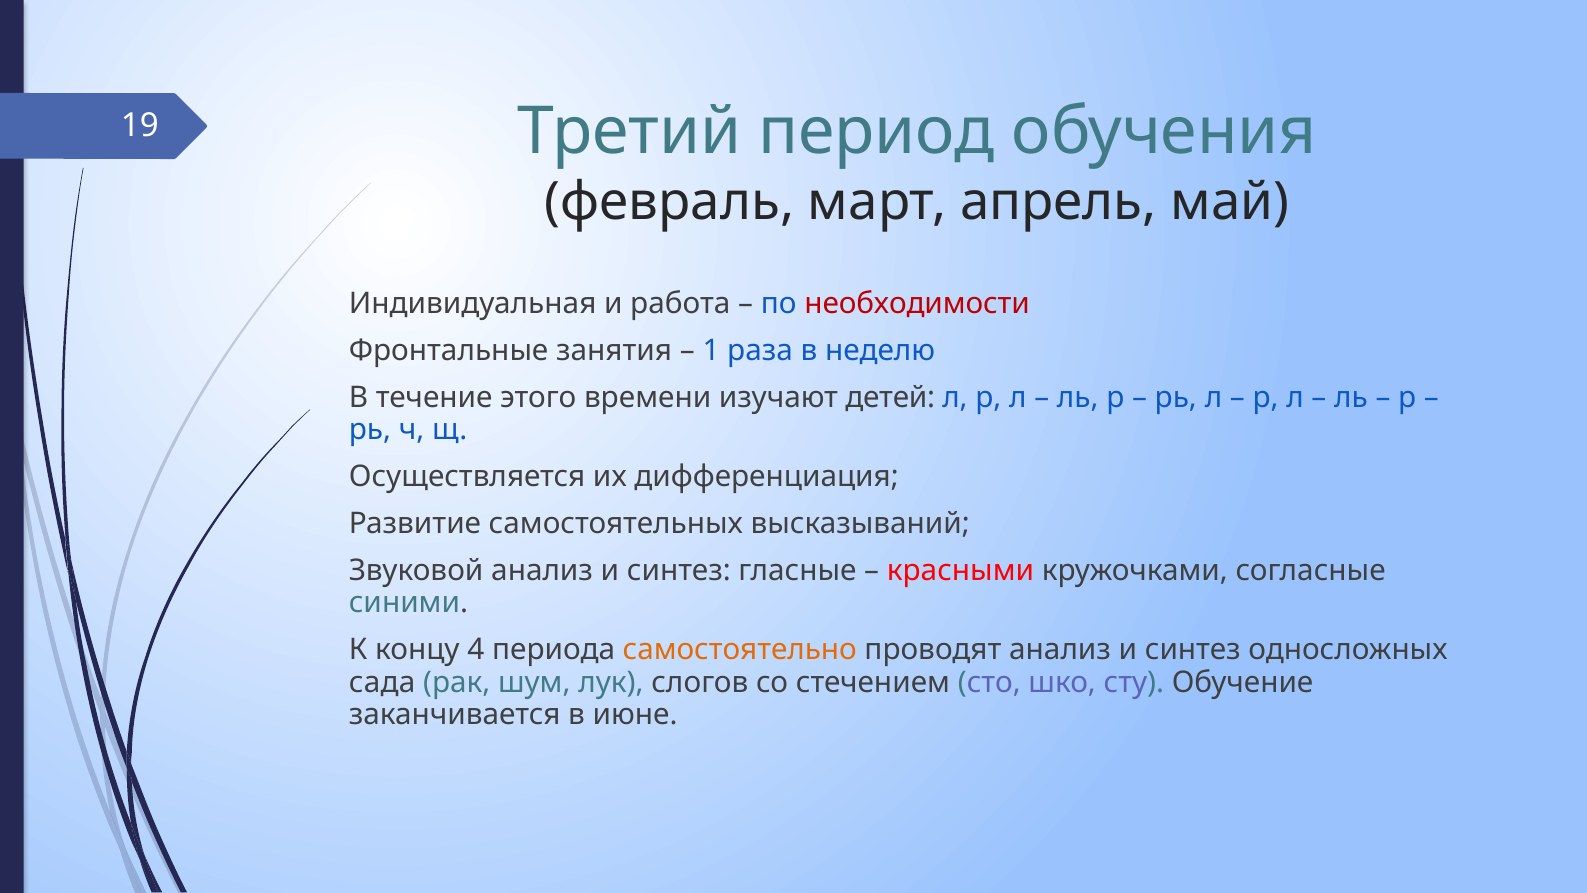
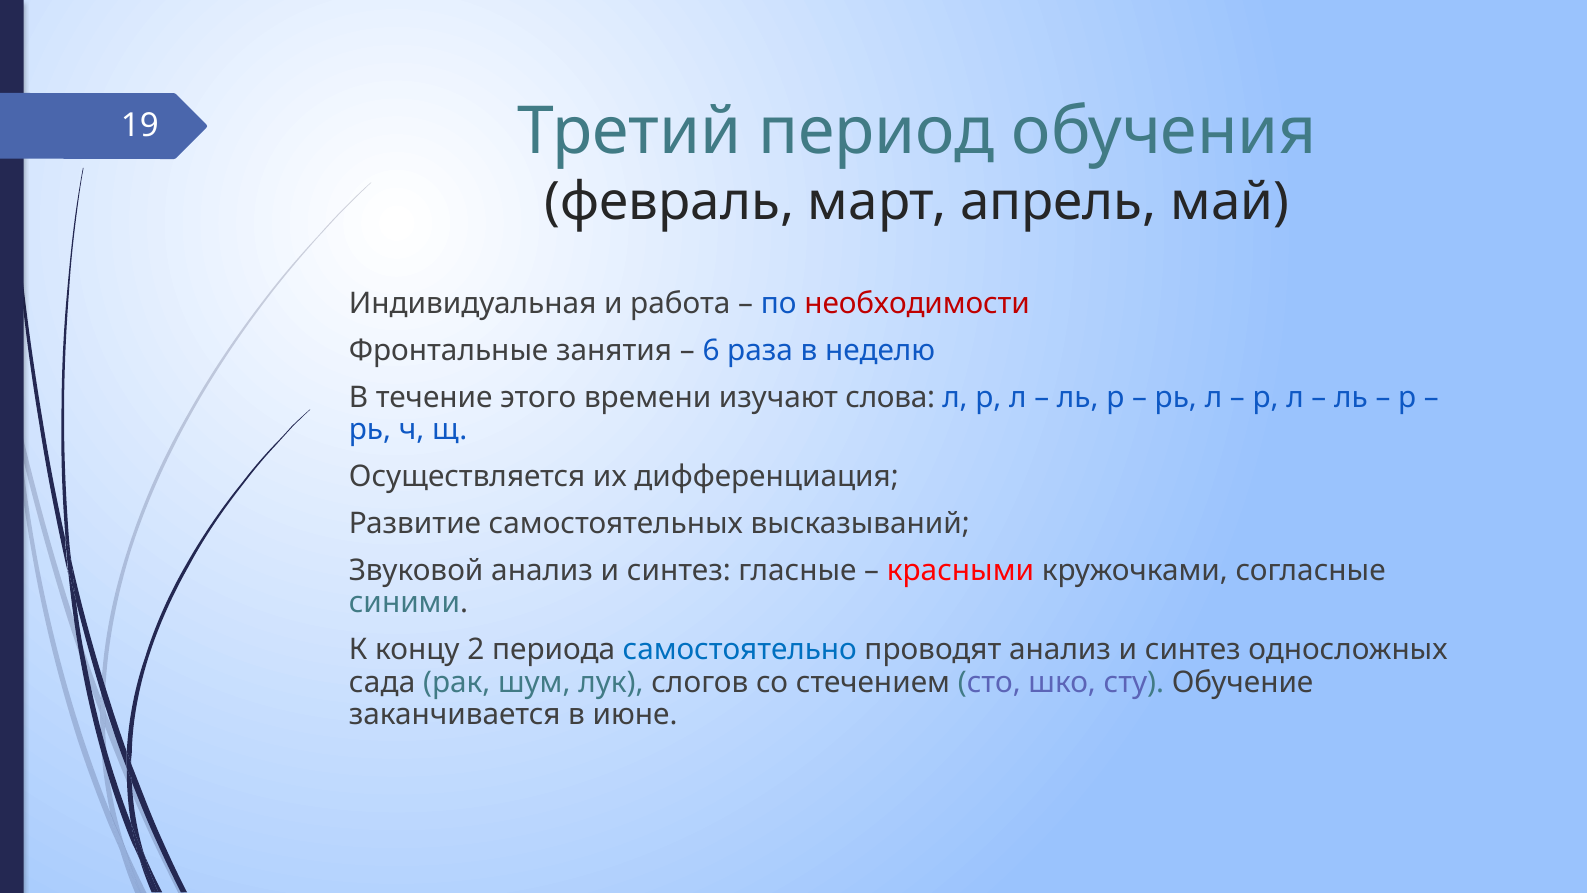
1: 1 -> 6
детей: детей -> слова
4: 4 -> 2
самостоятельно colour: orange -> blue
